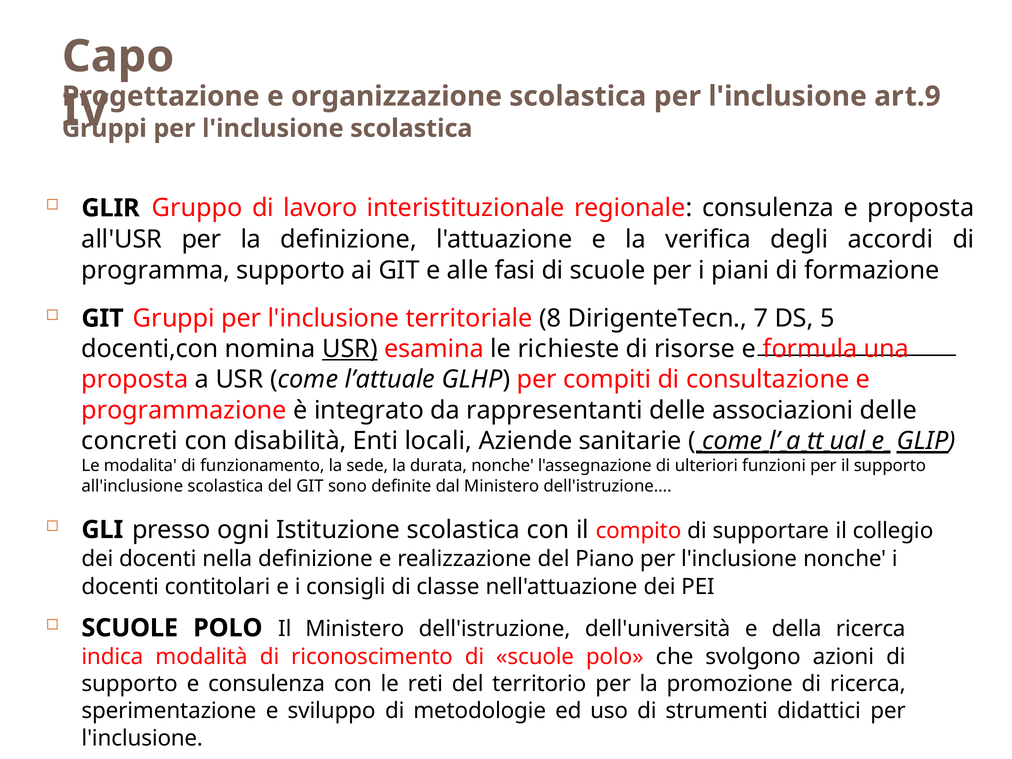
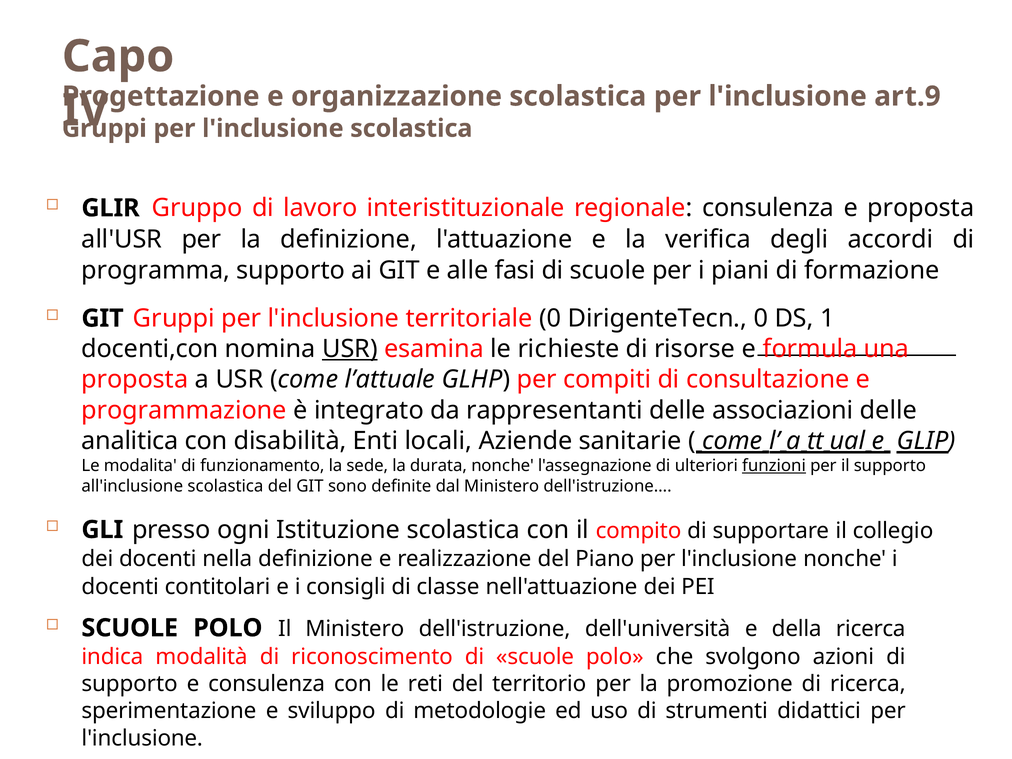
territoriale 8: 8 -> 0
DirigenteTecn 7: 7 -> 0
5: 5 -> 1
concreti: concreti -> analitica
funzioni underline: none -> present
